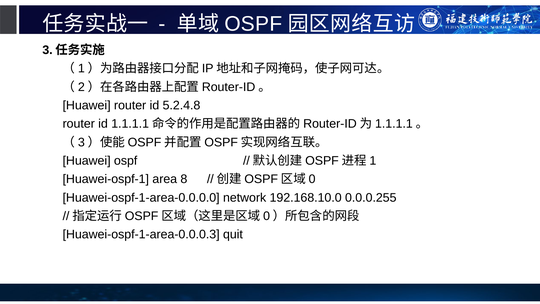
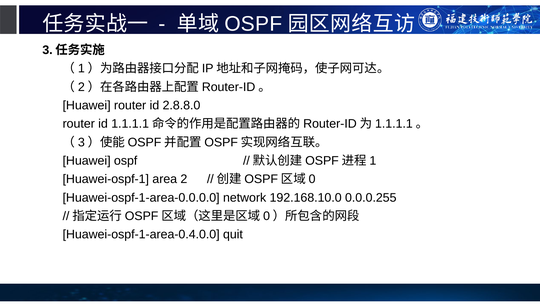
5.2.4.8: 5.2.4.8 -> 2.8.8.0
8: 8 -> 2
Huawei-ospf-1-area-0.0.0.3: Huawei-ospf-1-area-0.0.0.3 -> Huawei-ospf-1-area-0.4.0.0
